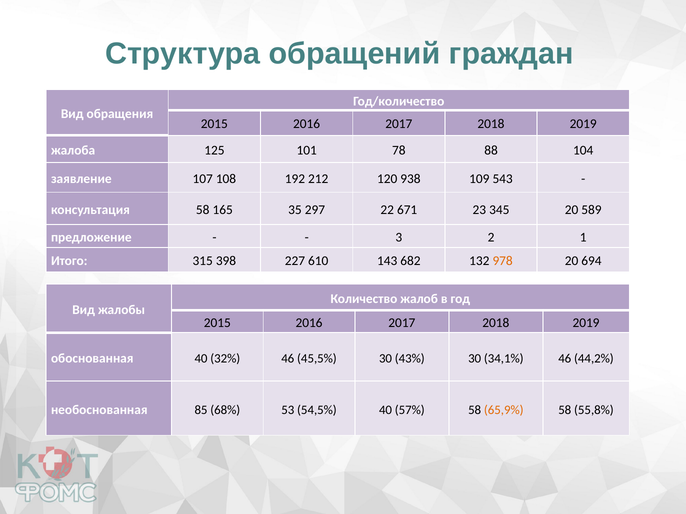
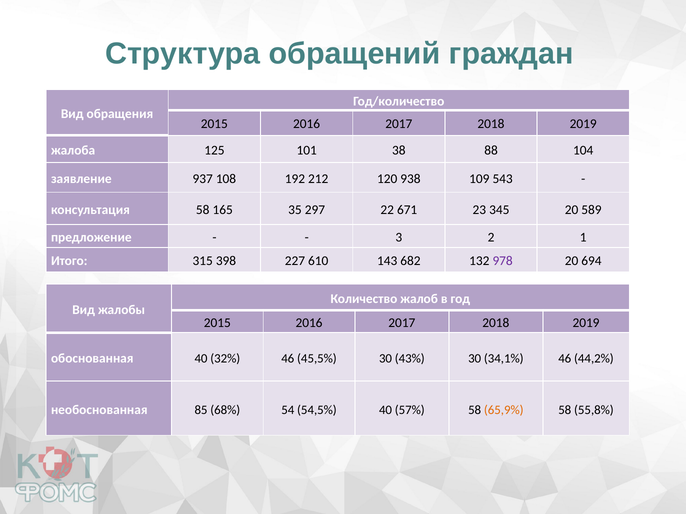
78: 78 -> 38
107: 107 -> 937
978 colour: orange -> purple
53: 53 -> 54
